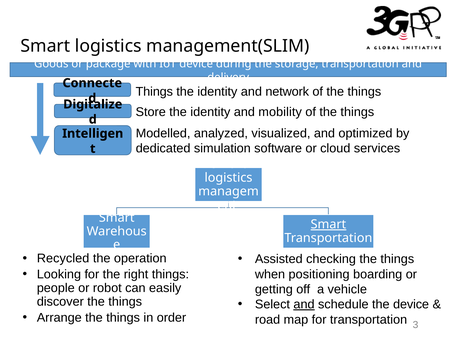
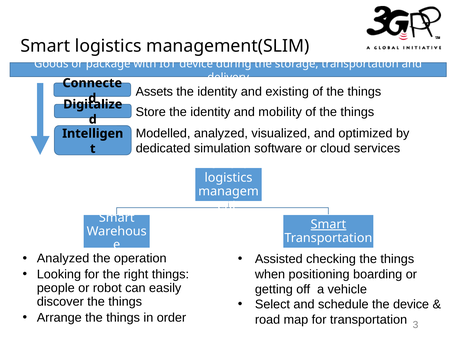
Things at (154, 92): Things -> Assets
network: network -> existing
Recycled at (63, 259): Recycled -> Analyzed
and at (304, 305) underline: present -> none
